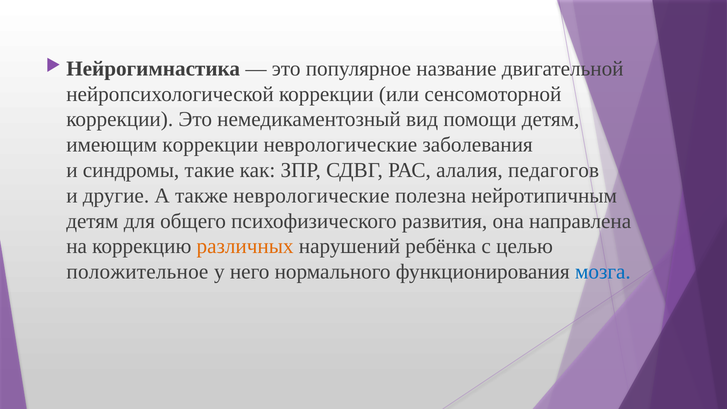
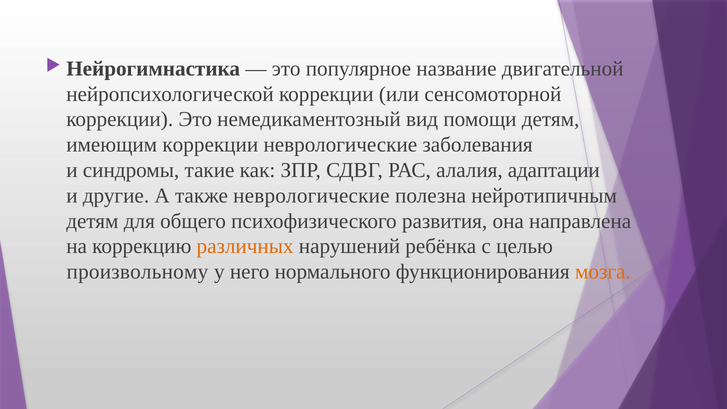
педагогов: педагогов -> адаптации
положительное: положительное -> произвольному
мозга colour: blue -> orange
